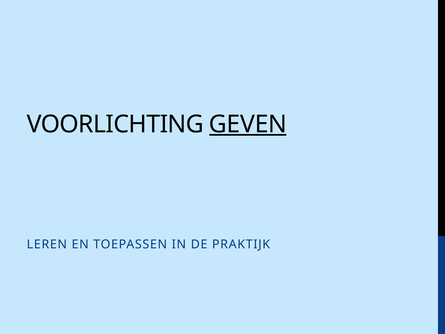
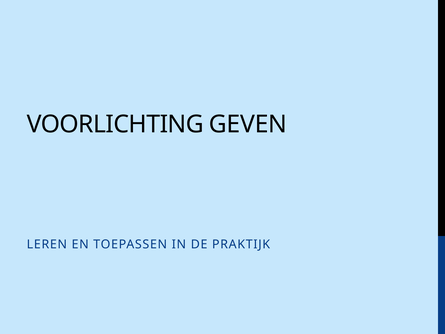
GEVEN underline: present -> none
